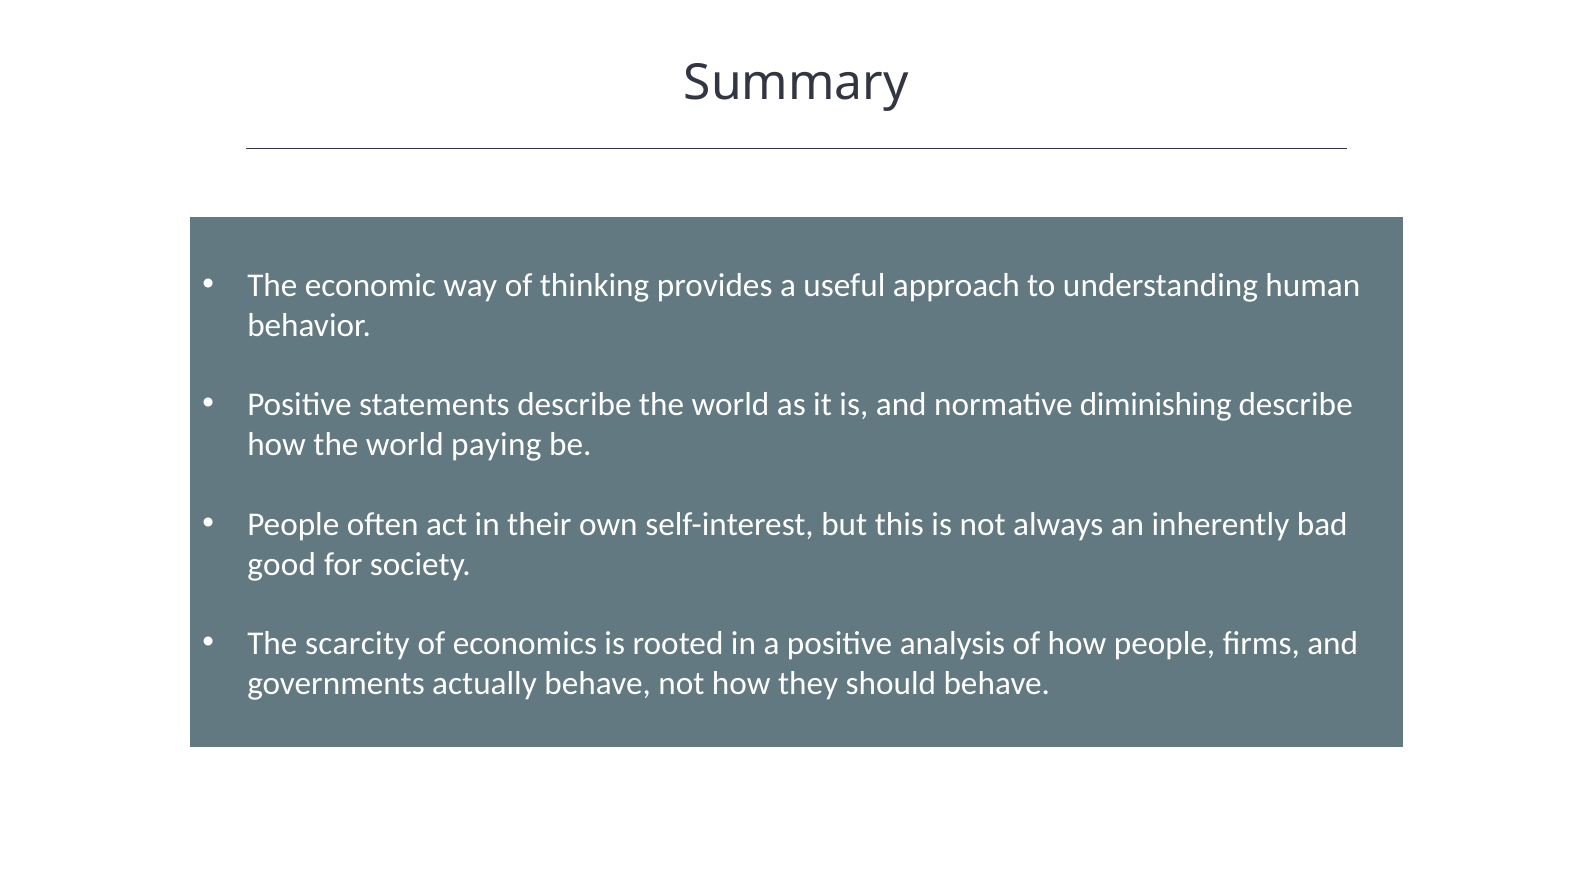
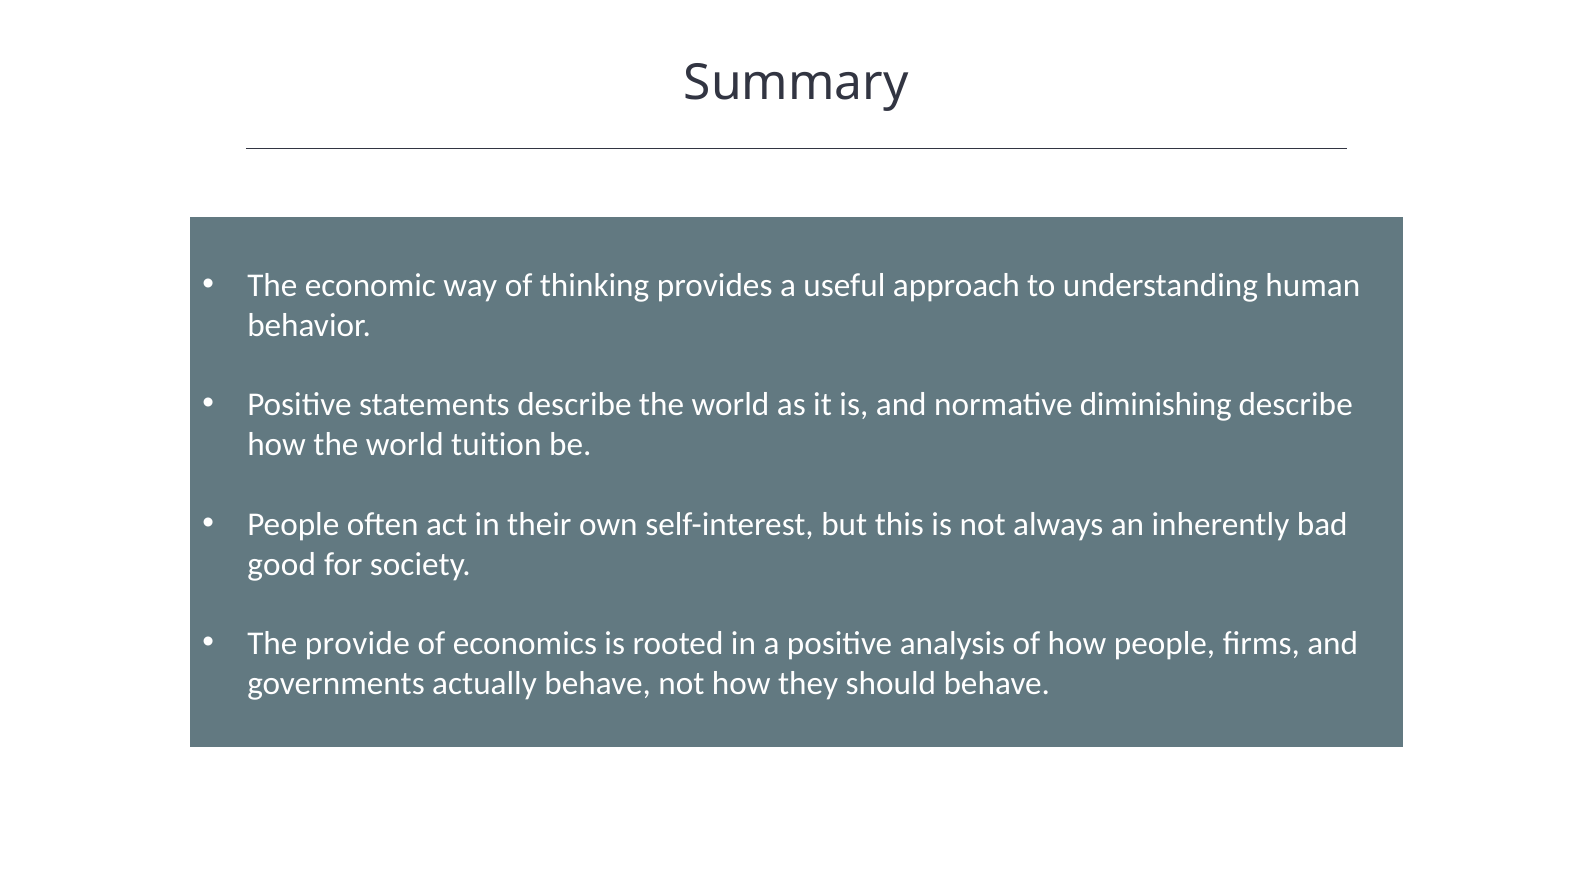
paying: paying -> tuition
scarcity: scarcity -> provide
